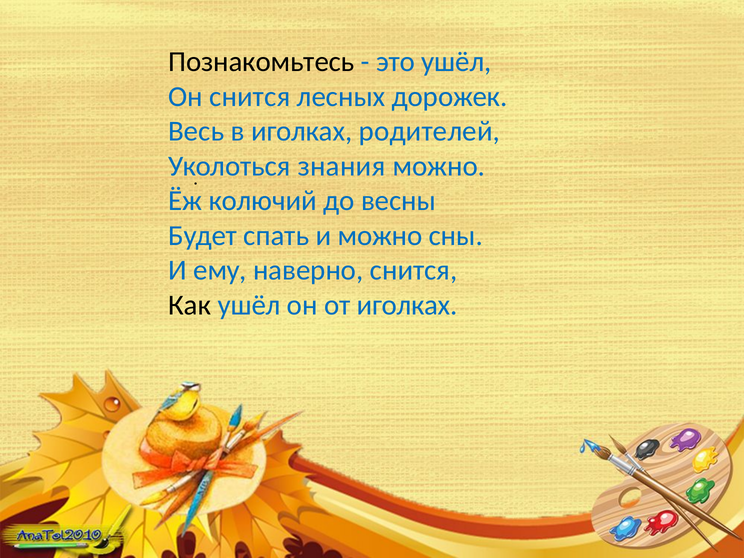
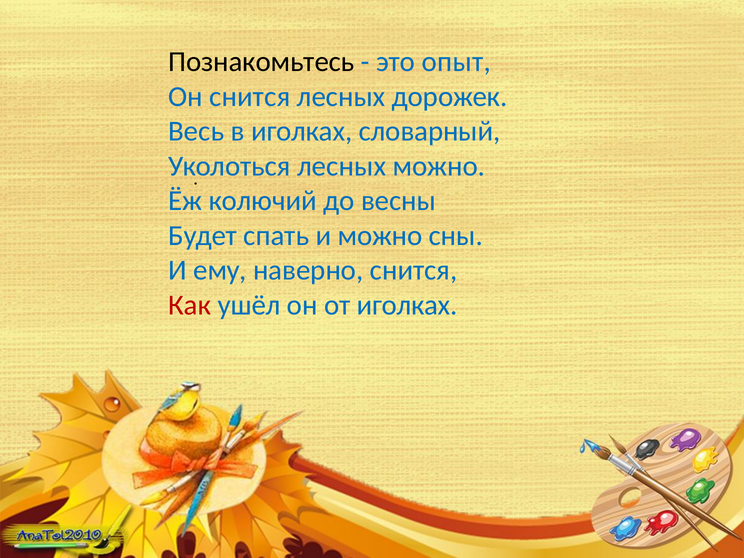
это ушёл: ушёл -> опыт
родителей: родителей -> словарный
знания at (342, 166): знания -> лесных
Как colour: black -> red
